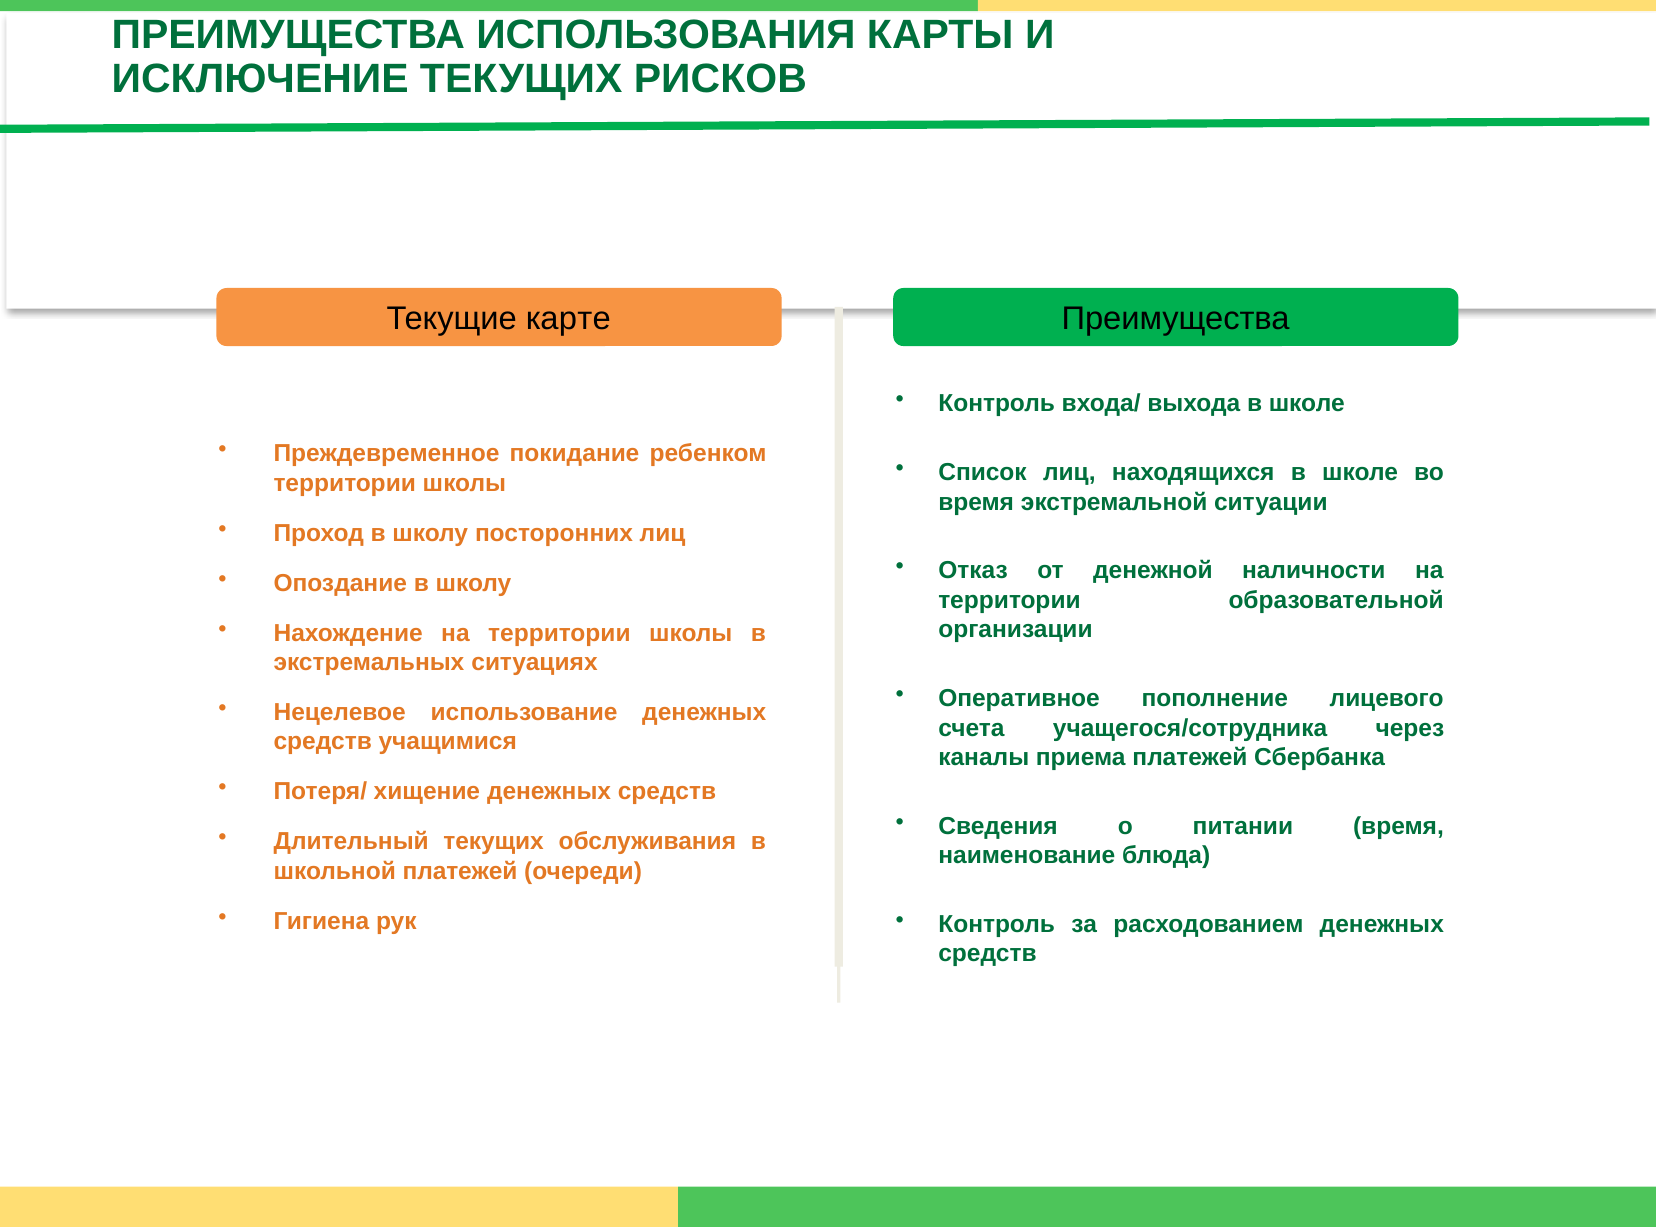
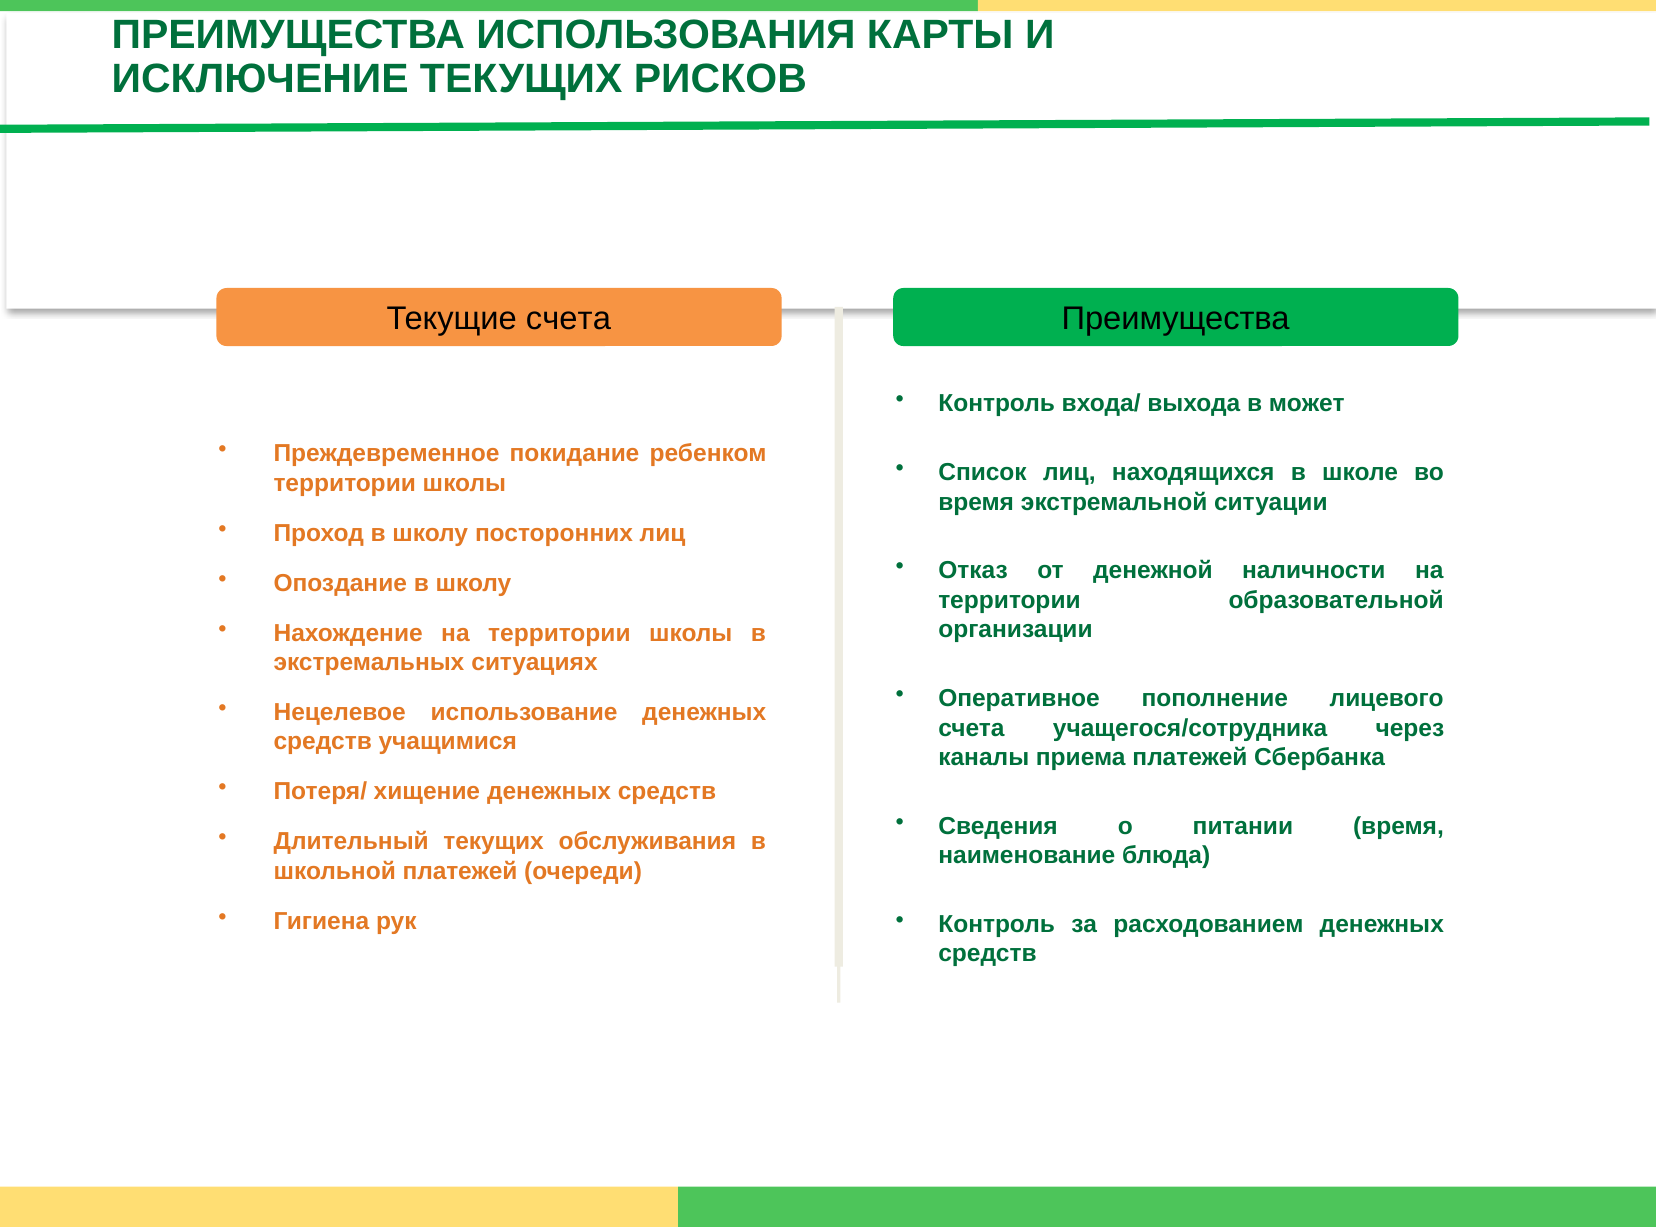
Текущие карте: карте -> счета
выхода в школе: школе -> может
